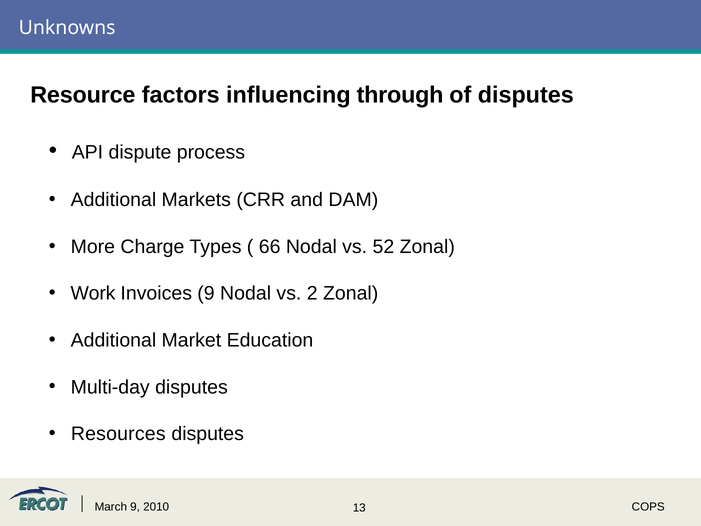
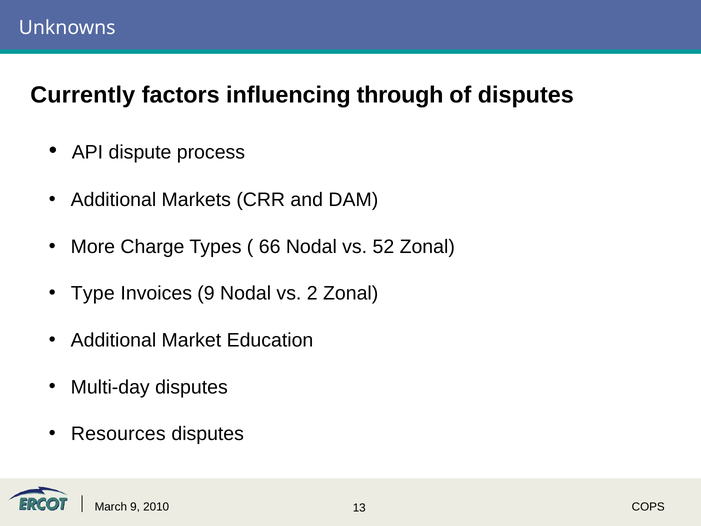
Resource: Resource -> Currently
Work: Work -> Type
